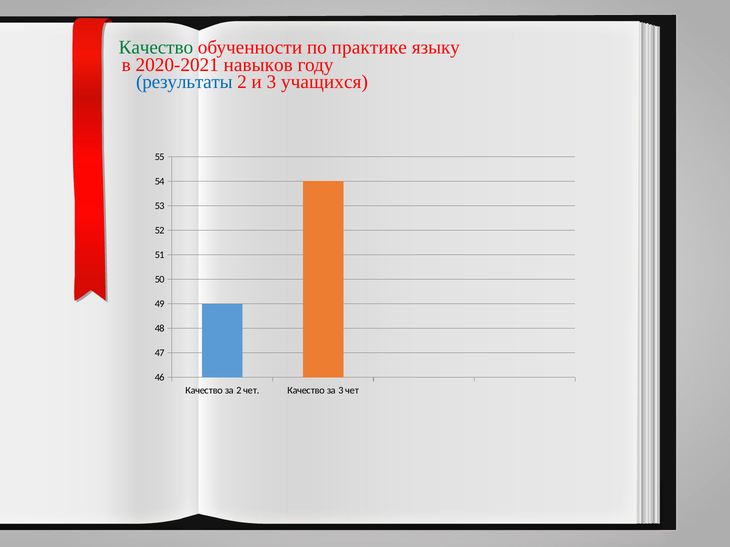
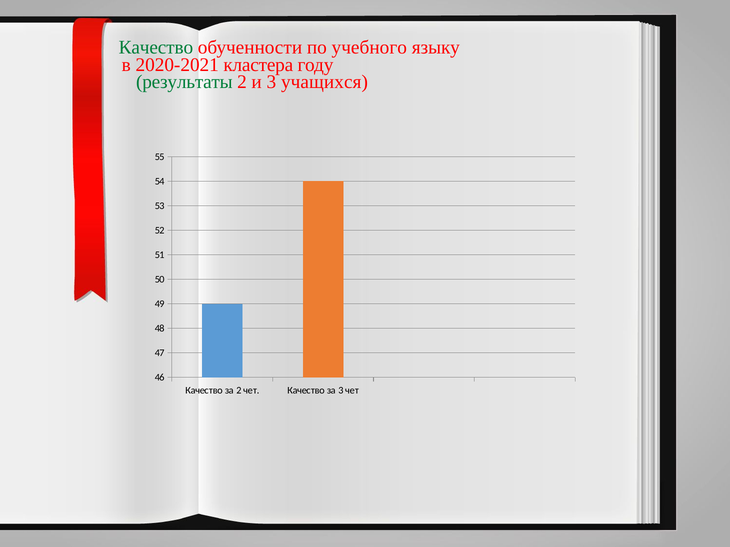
практике: практике -> учебного
навыков: навыков -> кластера
результаты colour: blue -> green
